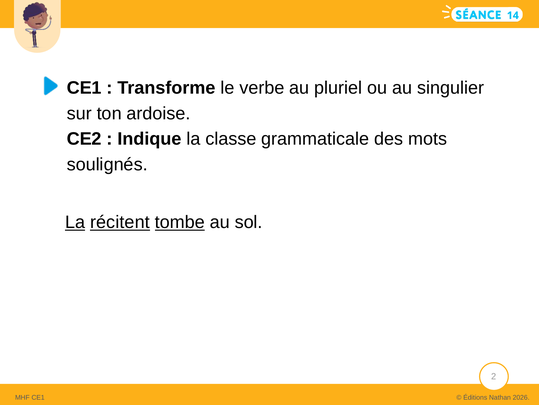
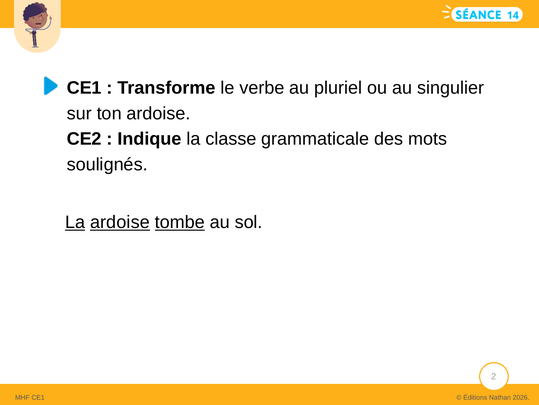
La récitent: récitent -> ardoise
